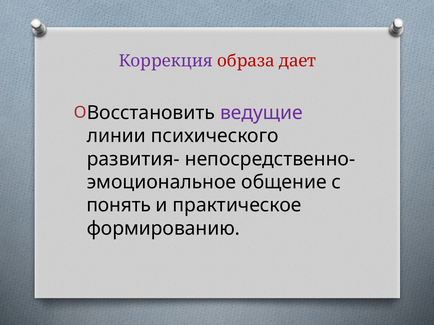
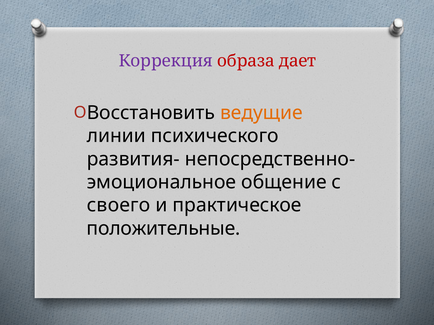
ведущие colour: purple -> orange
понять: понять -> своего
формированию: формированию -> положительные
